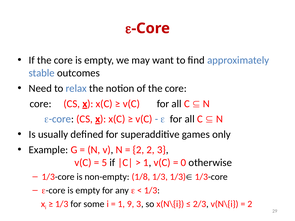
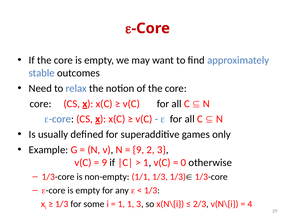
2 at (138, 150): 2 -> 9
5 at (104, 163): 5 -> 9
1/8: 1/8 -> 1/1
1 9: 9 -> 1
2 at (250, 204): 2 -> 4
